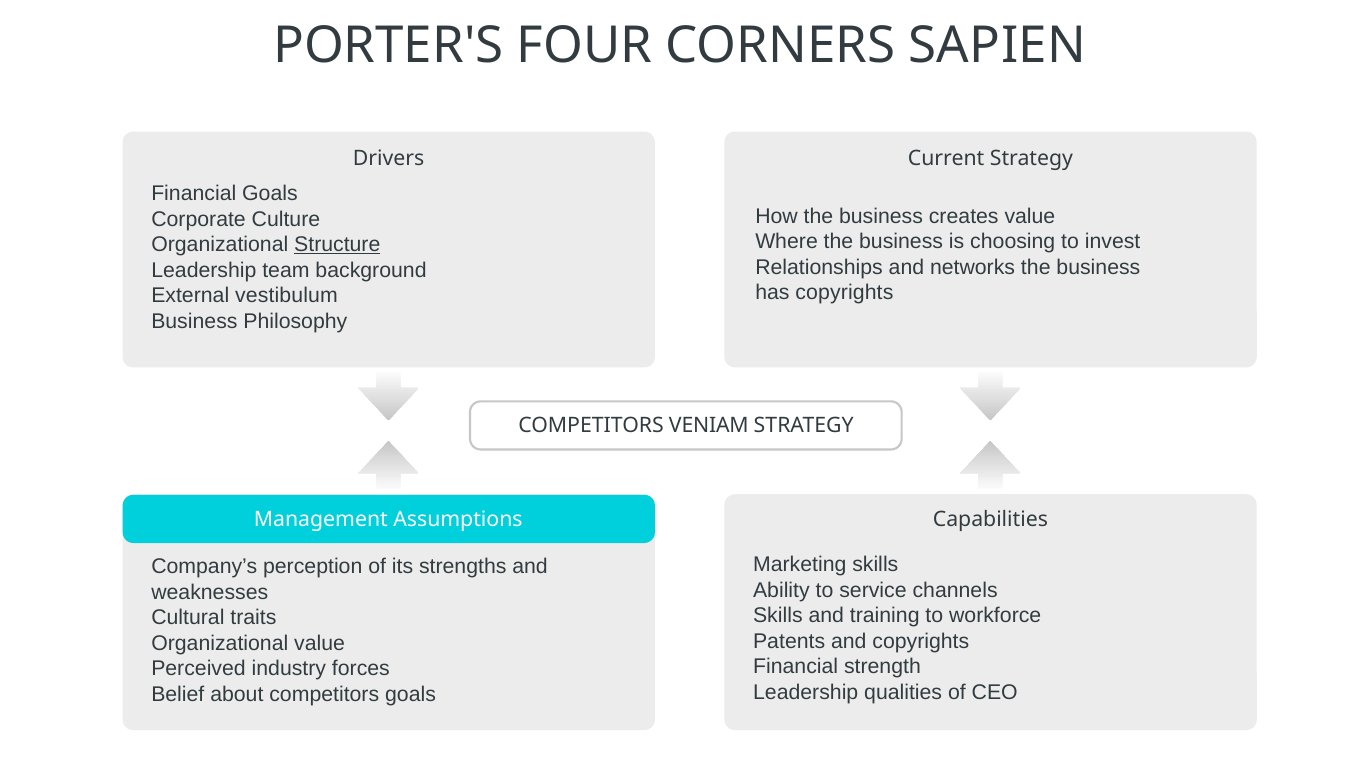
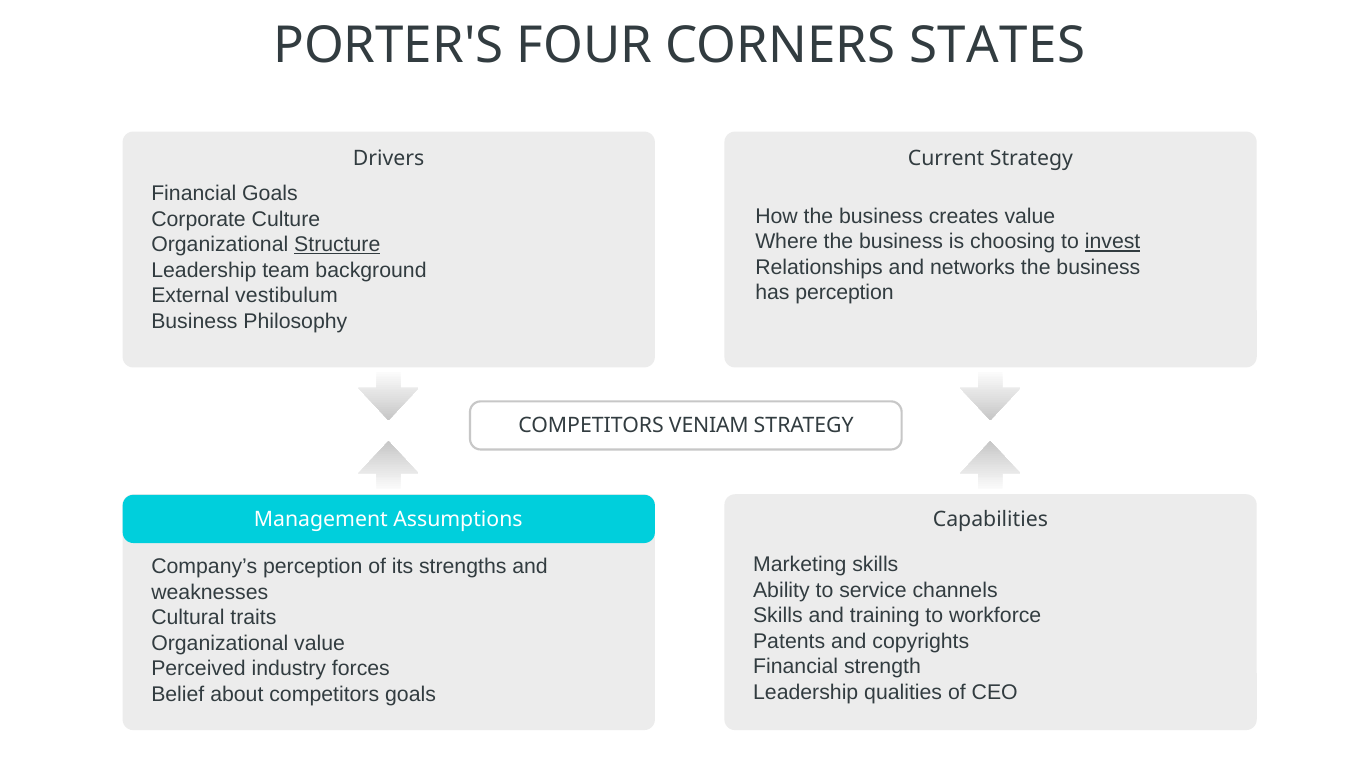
SAPIEN: SAPIEN -> STATES
invest underline: none -> present
has copyrights: copyrights -> perception
